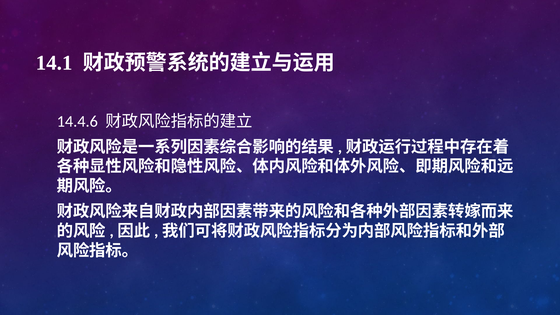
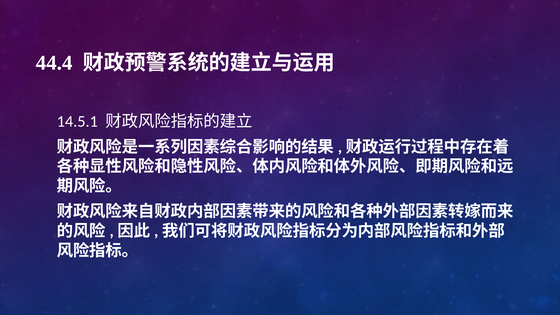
14.1: 14.1 -> 44.4
14.4.6: 14.4.6 -> 14.5.1
